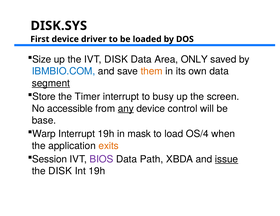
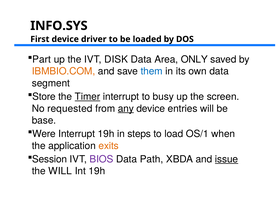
DISK.SYS: DISK.SYS -> INFO.SYS
Size: Size -> Part
IBMBIO.COM colour: blue -> orange
them colour: orange -> blue
segment underline: present -> none
Timer underline: none -> present
accessible: accessible -> requested
control: control -> entries
Warp: Warp -> Were
mask: mask -> steps
OS/4: OS/4 -> OS/1
the DISK: DISK -> WILL
